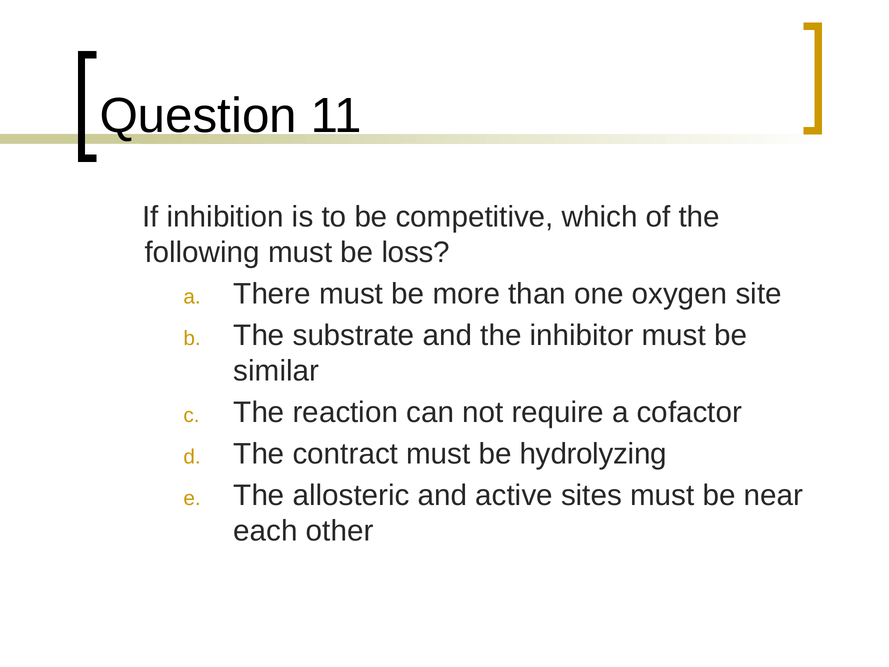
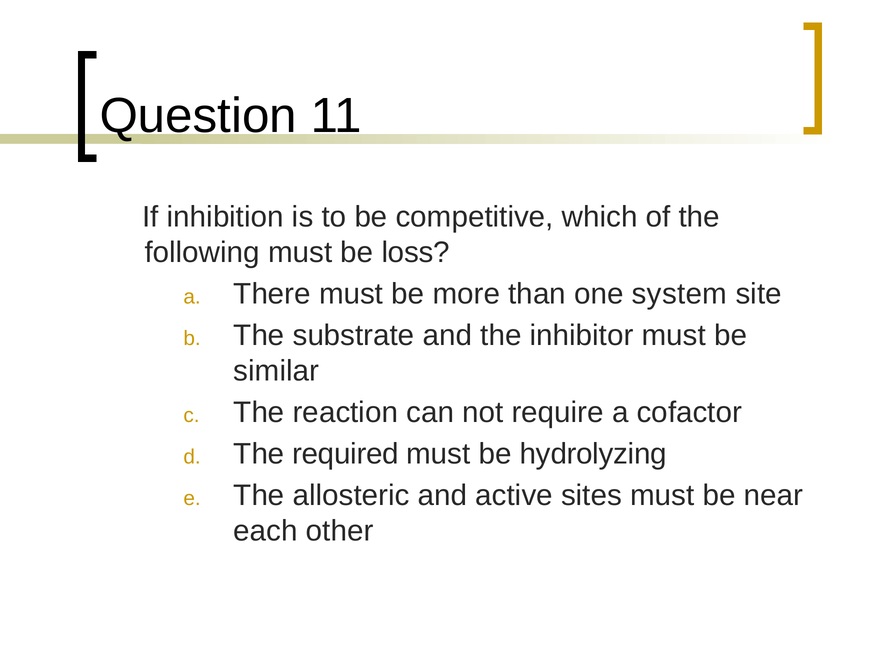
oxygen: oxygen -> system
contract: contract -> required
